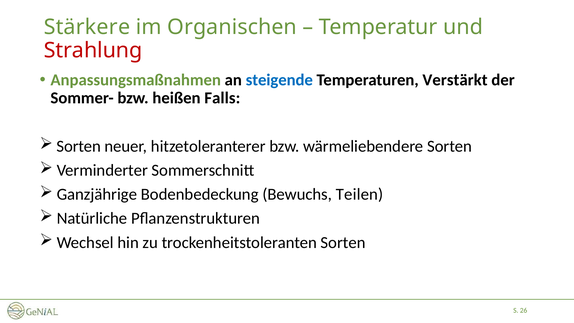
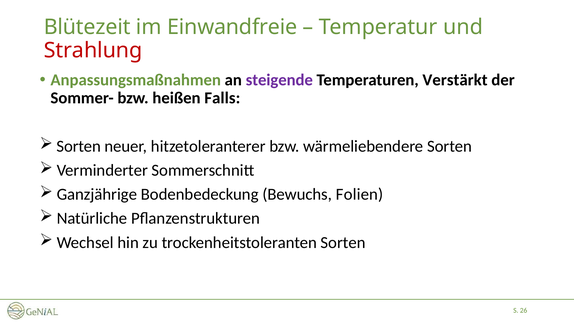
Stärkere: Stärkere -> Blütezeit
Organischen: Organischen -> Einwandfreie
steigende colour: blue -> purple
Teilen: Teilen -> Folien
